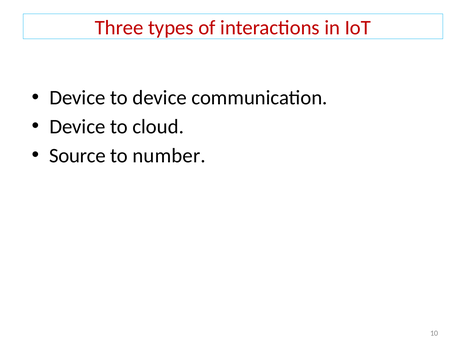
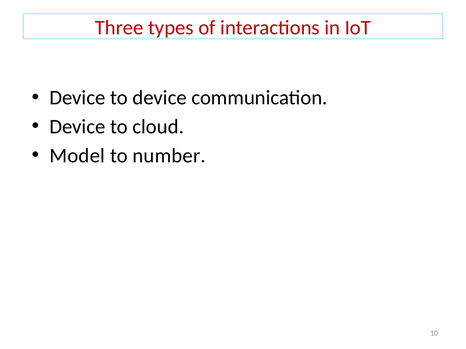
Source: Source -> Model
